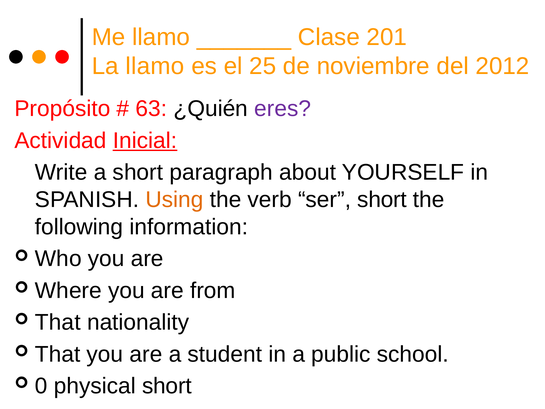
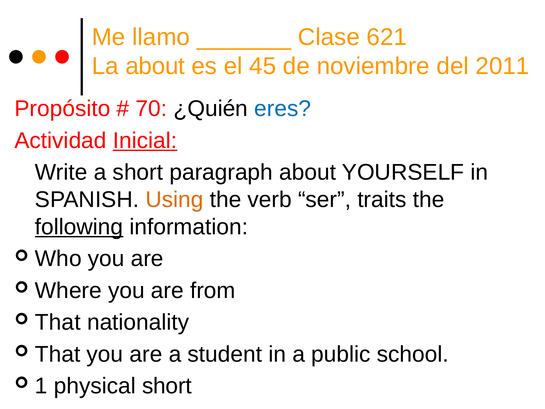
201: 201 -> 621
La llamo: llamo -> about
25: 25 -> 45
2012: 2012 -> 2011
63: 63 -> 70
eres colour: purple -> blue
ser short: short -> traits
following underline: none -> present
0: 0 -> 1
